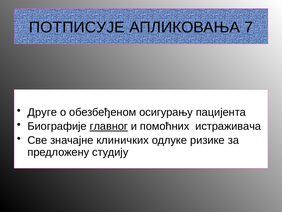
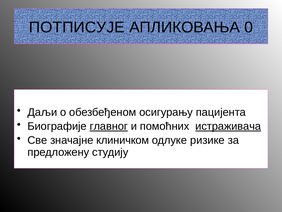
7: 7 -> 0
Друге: Друге -> Даљи
истраживача underline: none -> present
клиничких: клиничких -> клиничком
